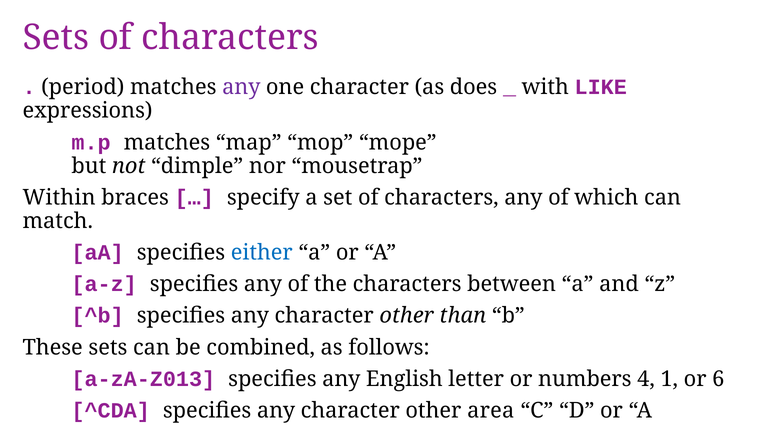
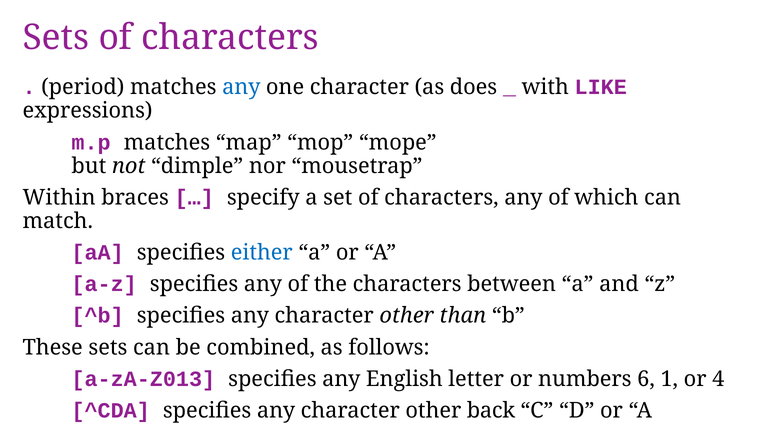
any at (241, 87) colour: purple -> blue
4: 4 -> 6
6: 6 -> 4
area: area -> back
